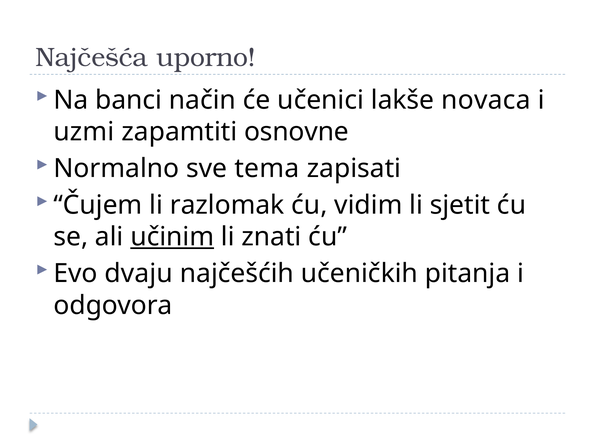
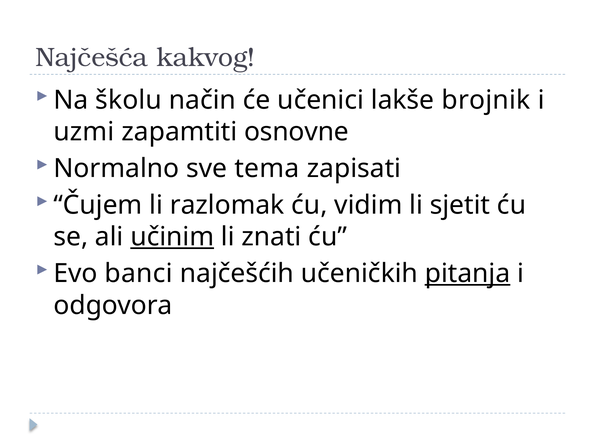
uporno: uporno -> kakvog
banci: banci -> školu
novaca: novaca -> brojnik
dvaju: dvaju -> banci
pitanja underline: none -> present
